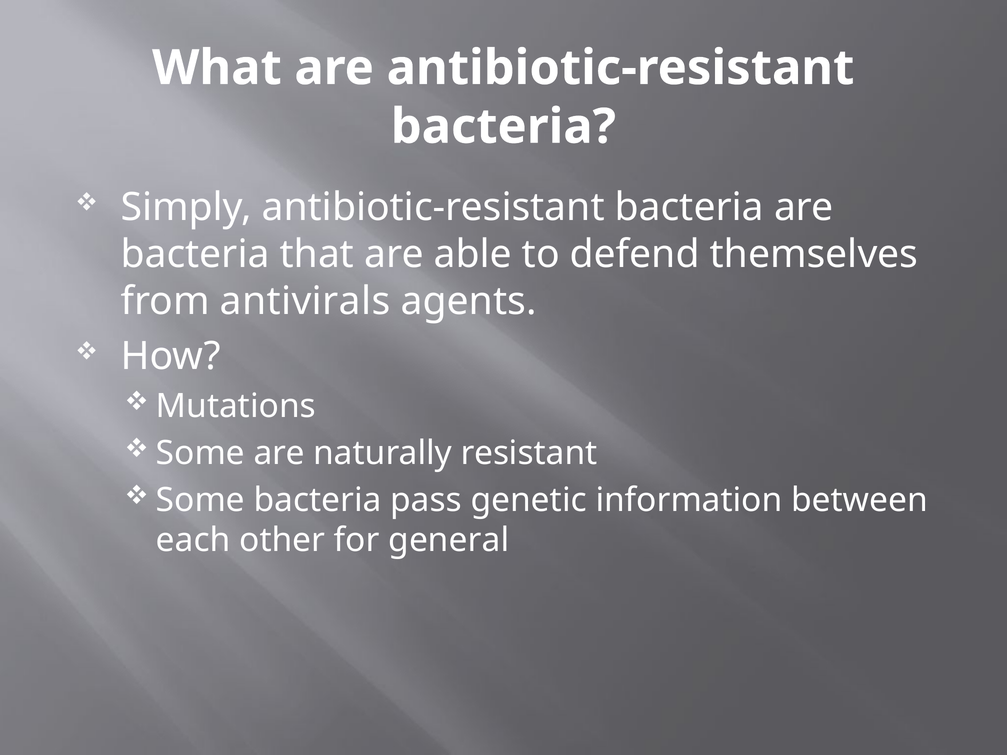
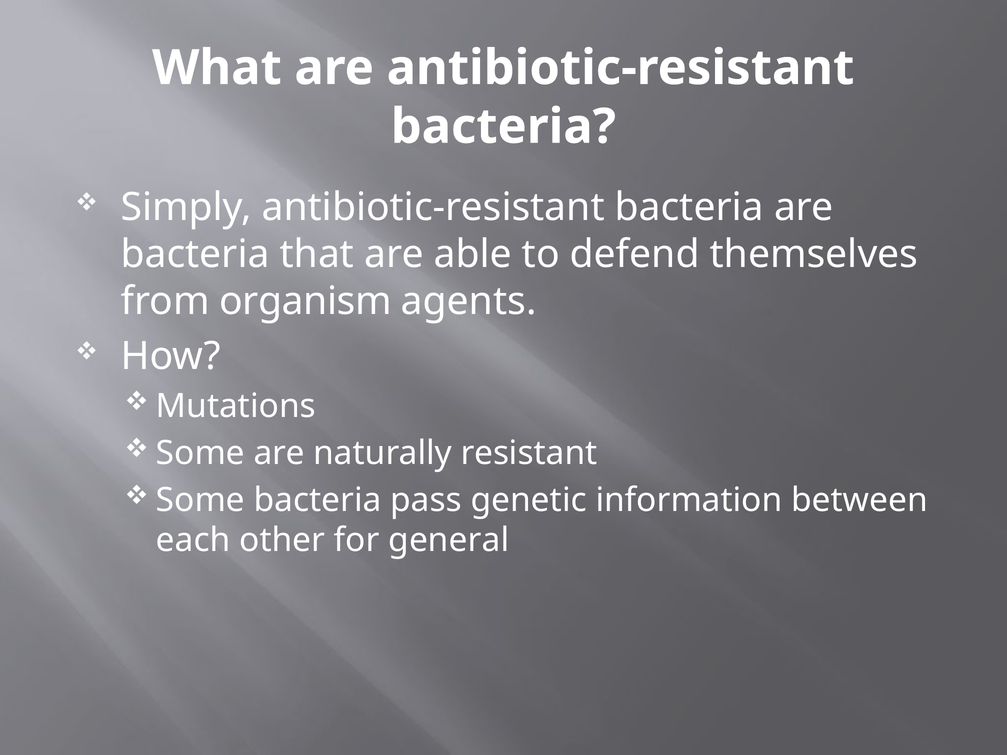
antivirals: antivirals -> organism
